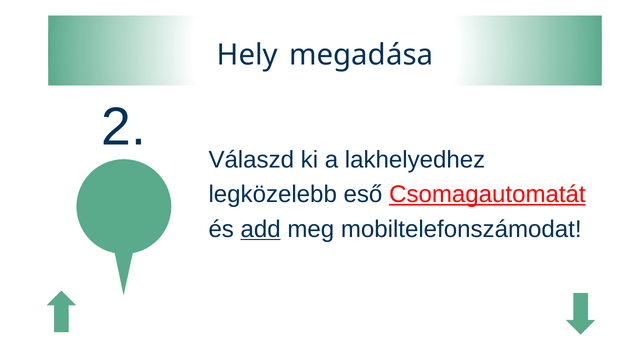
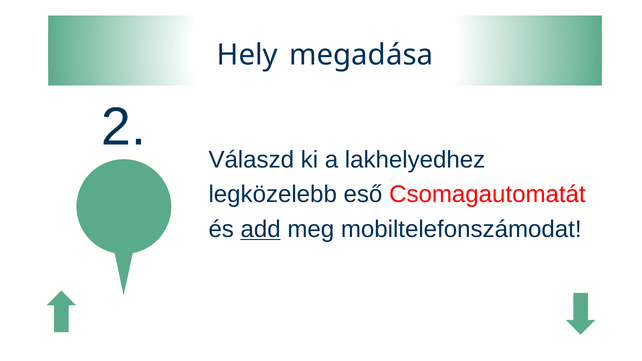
Csomagautomatát underline: present -> none
